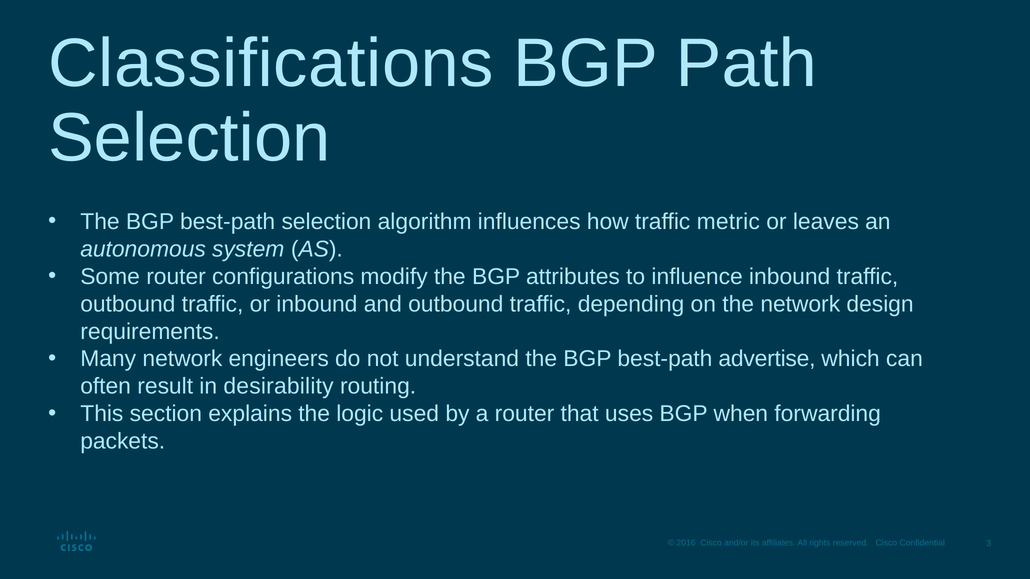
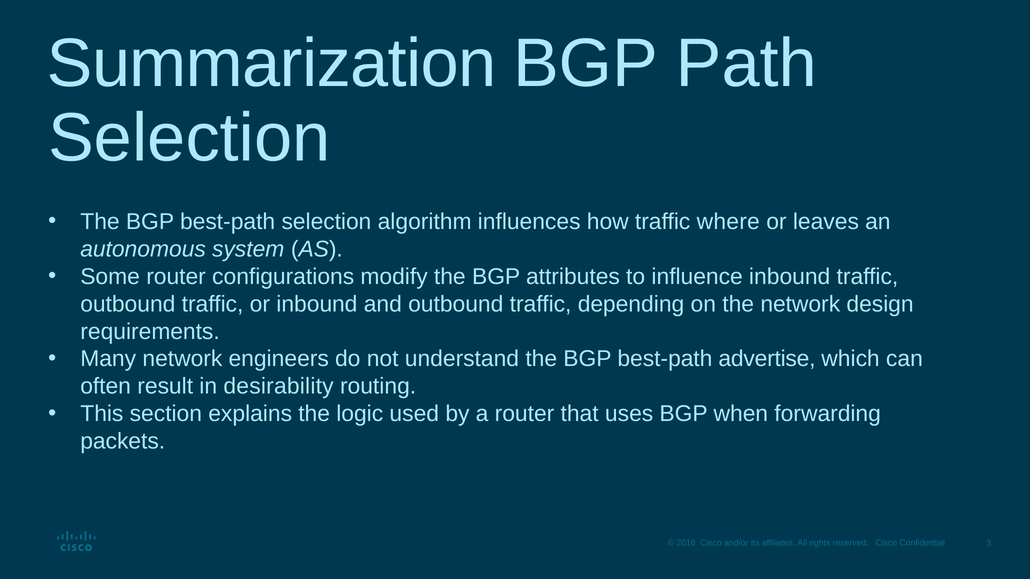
Classifications: Classifications -> Summarization
metric: metric -> where
